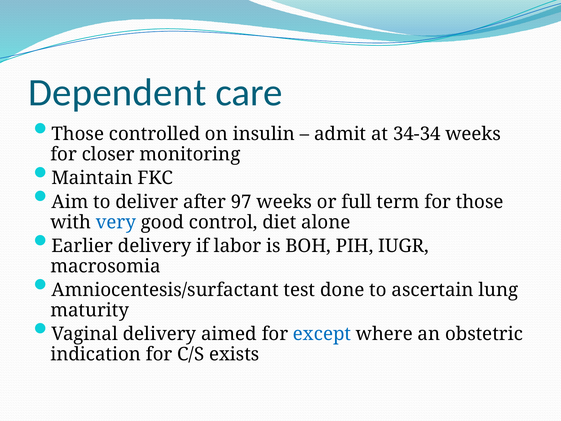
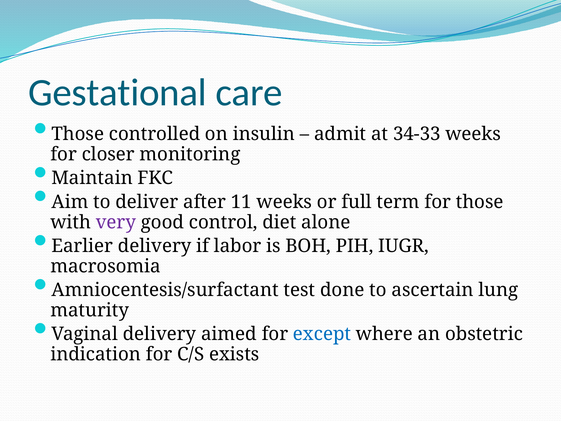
Dependent: Dependent -> Gestational
34-34: 34-34 -> 34-33
97: 97 -> 11
very colour: blue -> purple
